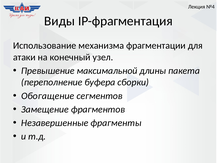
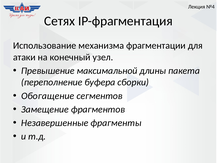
Виды: Виды -> Сетях
